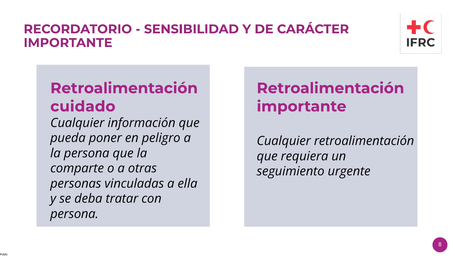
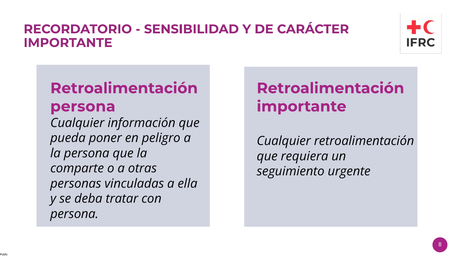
cuidado at (83, 106): cuidado -> persona
